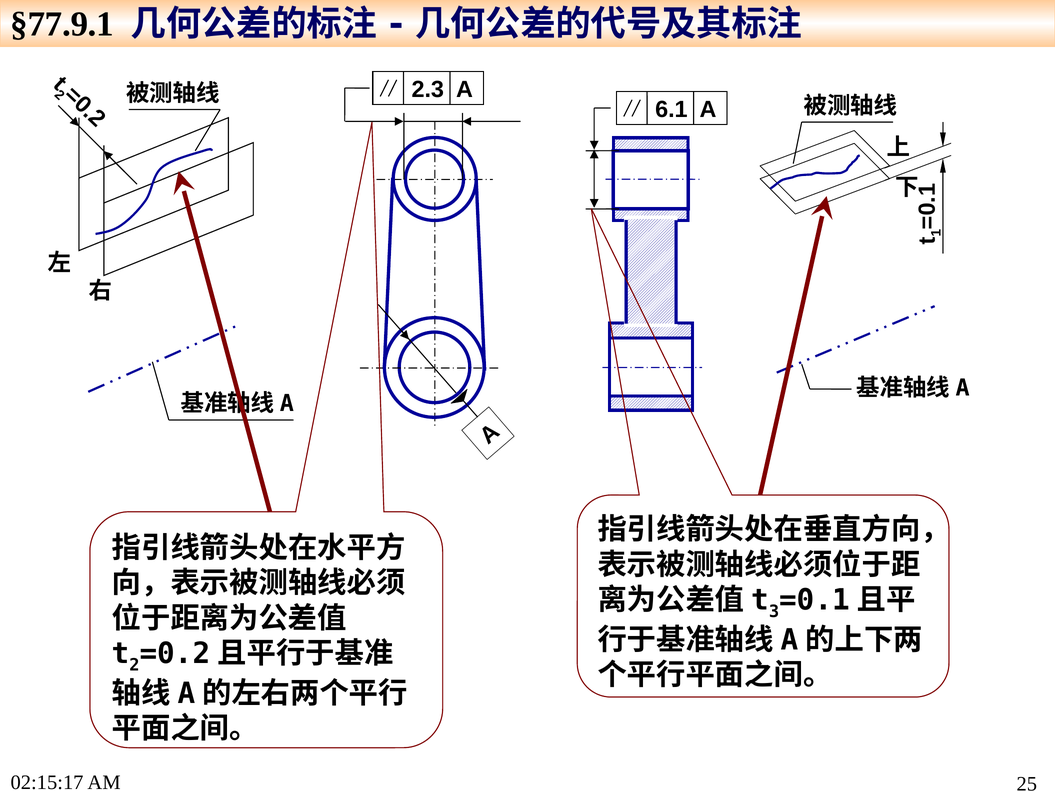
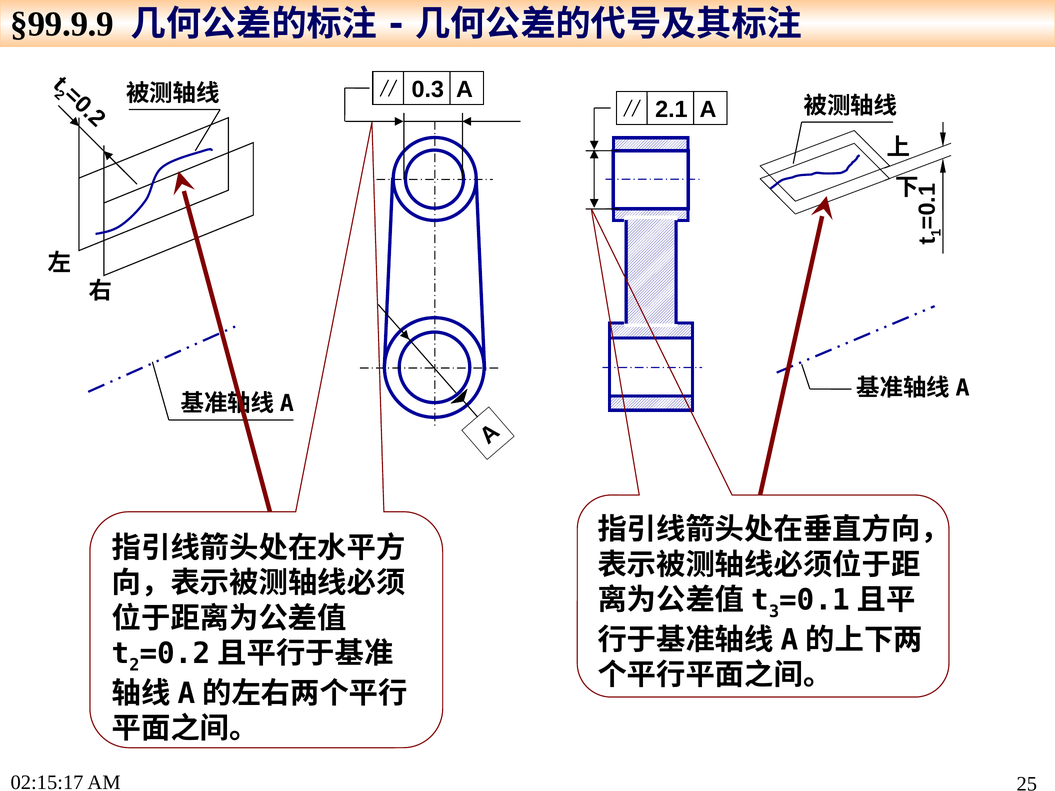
§77.9.1: §77.9.1 -> §99.9.9
2.3: 2.3 -> 0.3
6.1: 6.1 -> 2.1
